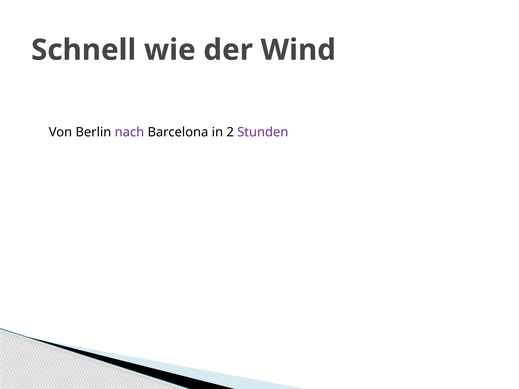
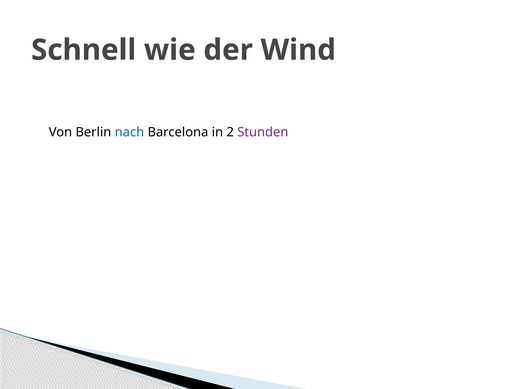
nach colour: purple -> blue
